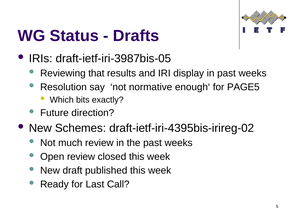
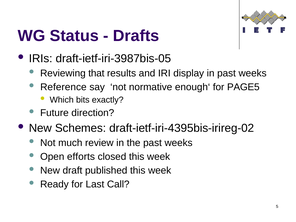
Resolution: Resolution -> Reference
Open review: review -> efforts
